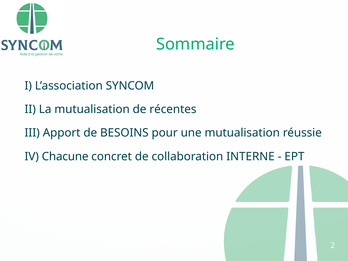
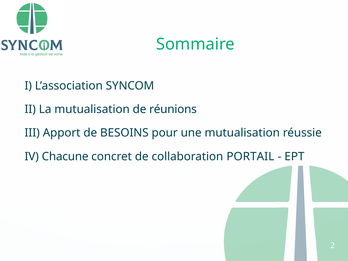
récentes: récentes -> réunions
INTERNE: INTERNE -> PORTAIL
